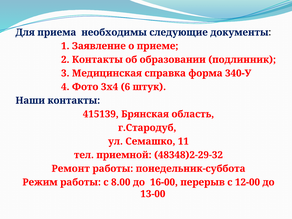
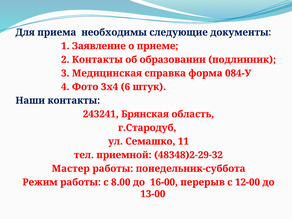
340-У: 340-У -> 084-У
415139: 415139 -> 243241
Ремонт: Ремонт -> Мастер
